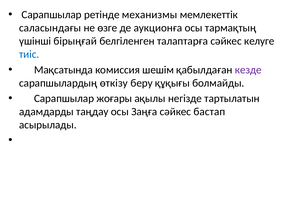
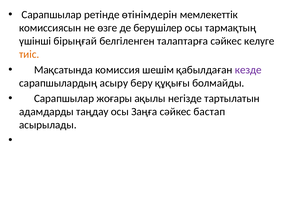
механизмы: механизмы -> өтінімдерін
саласындағы: саласындағы -> комиссиясын
аукционға: аукционға -> берушілер
тиіс colour: blue -> orange
өткізу: өткізу -> асыру
